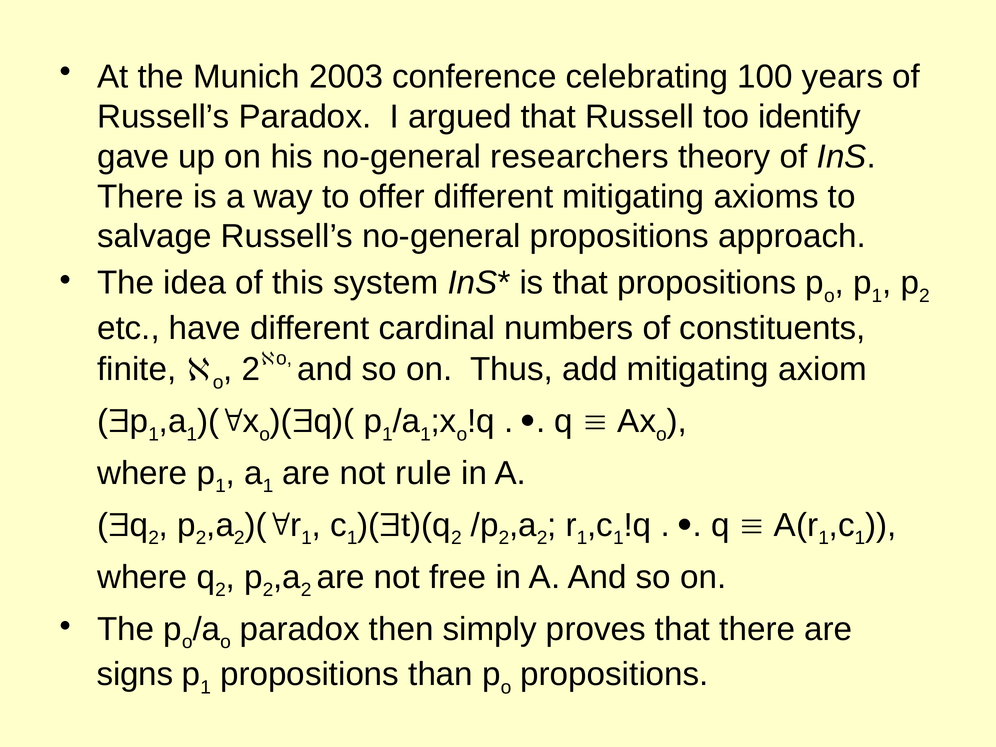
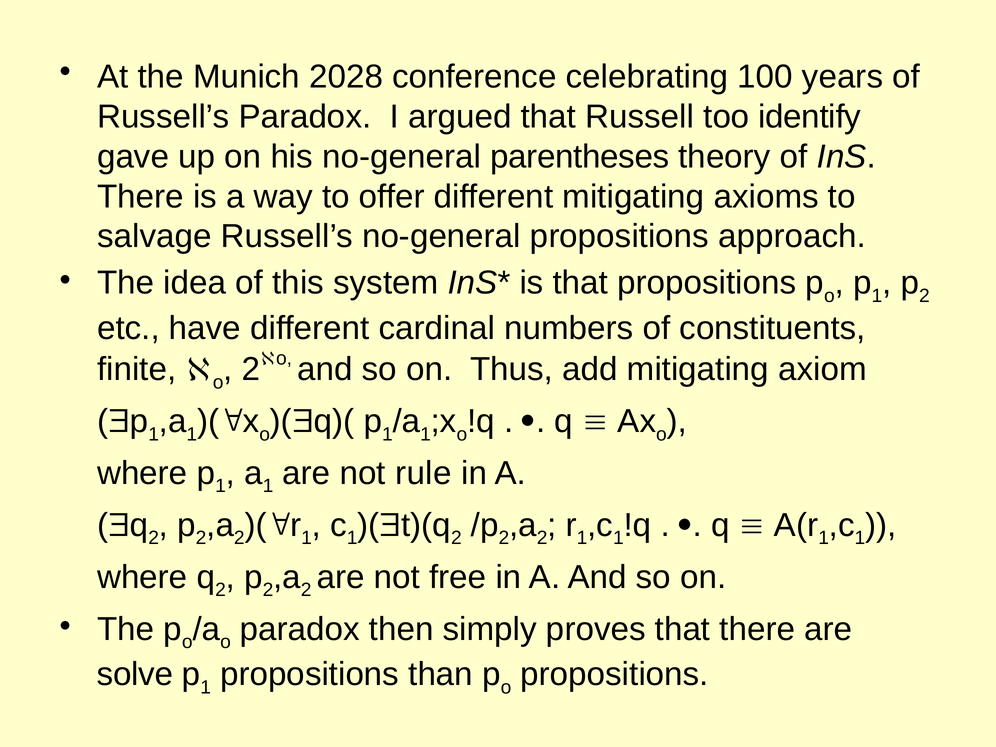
2003: 2003 -> 2028
researchers: researchers -> parentheses
signs: signs -> solve
